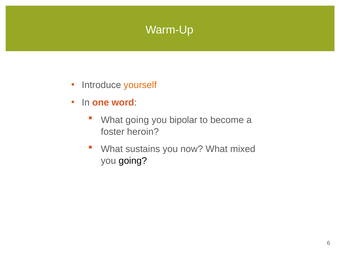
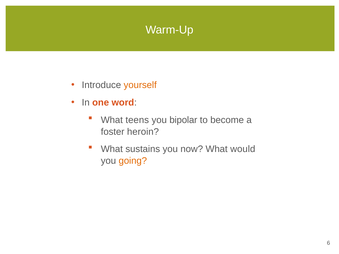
What going: going -> teens
mixed: mixed -> would
going at (133, 161) colour: black -> orange
